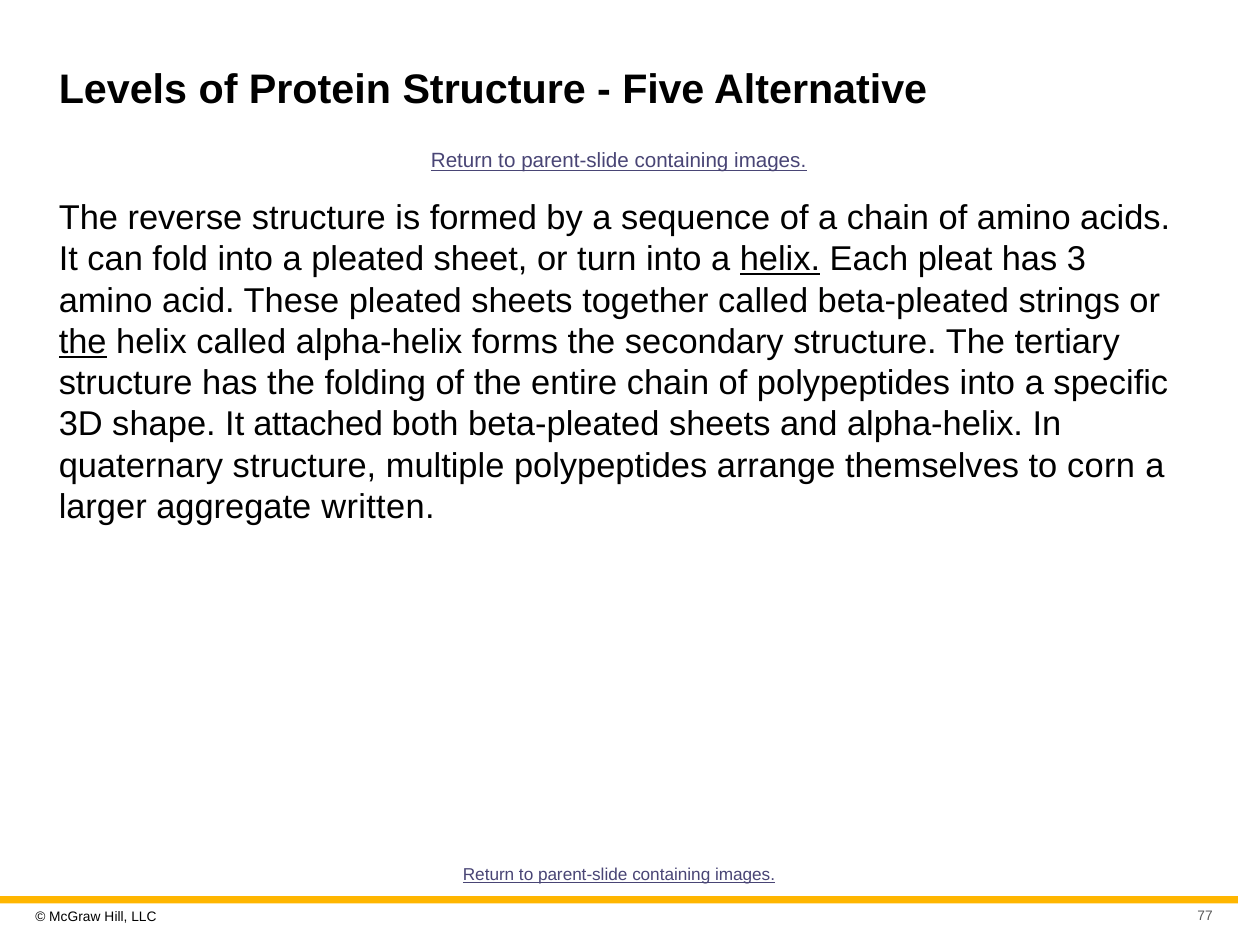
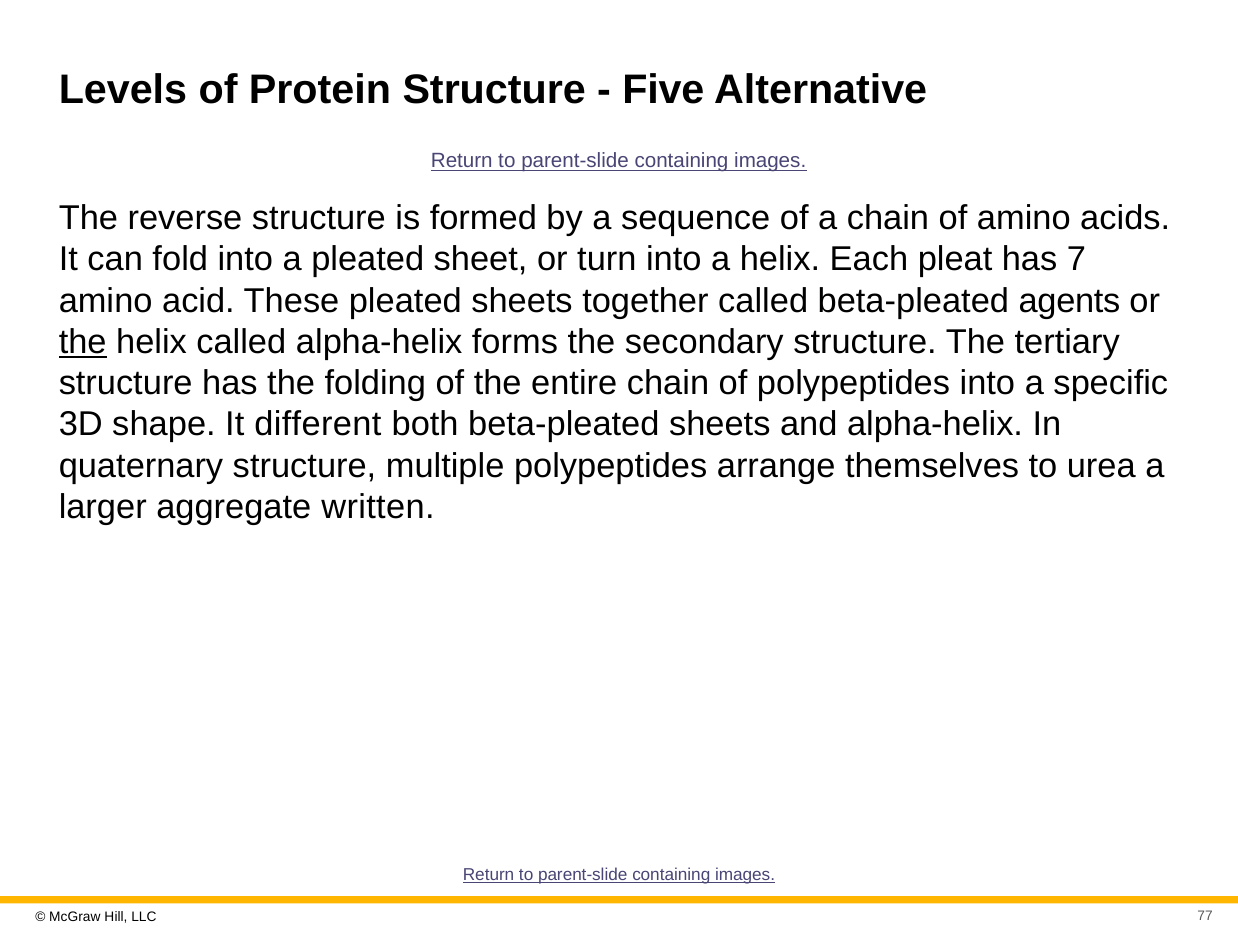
helix at (780, 260) underline: present -> none
3: 3 -> 7
strings: strings -> agents
attached: attached -> different
corn: corn -> urea
